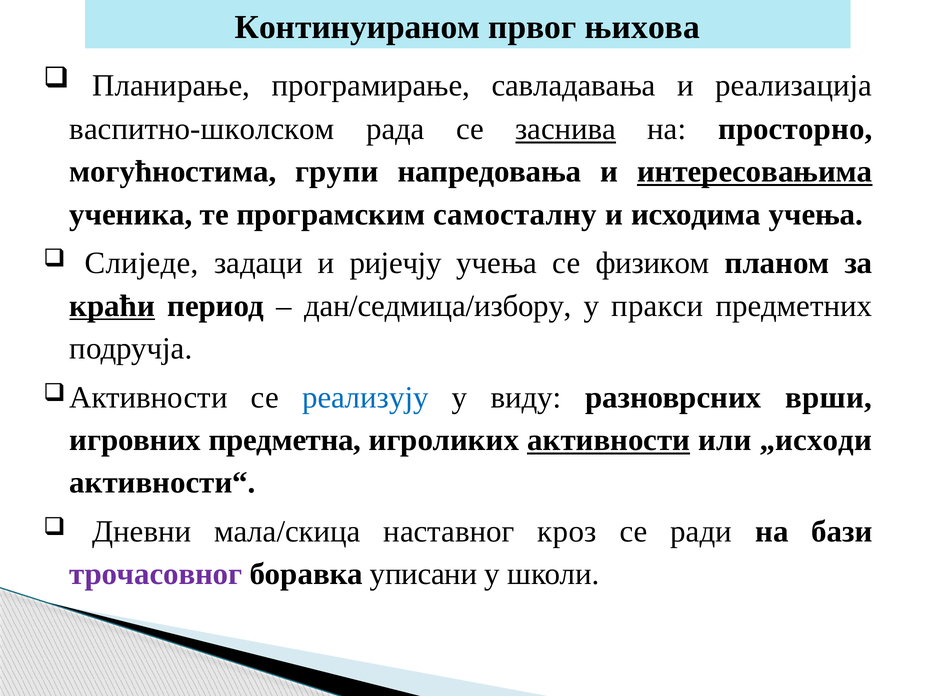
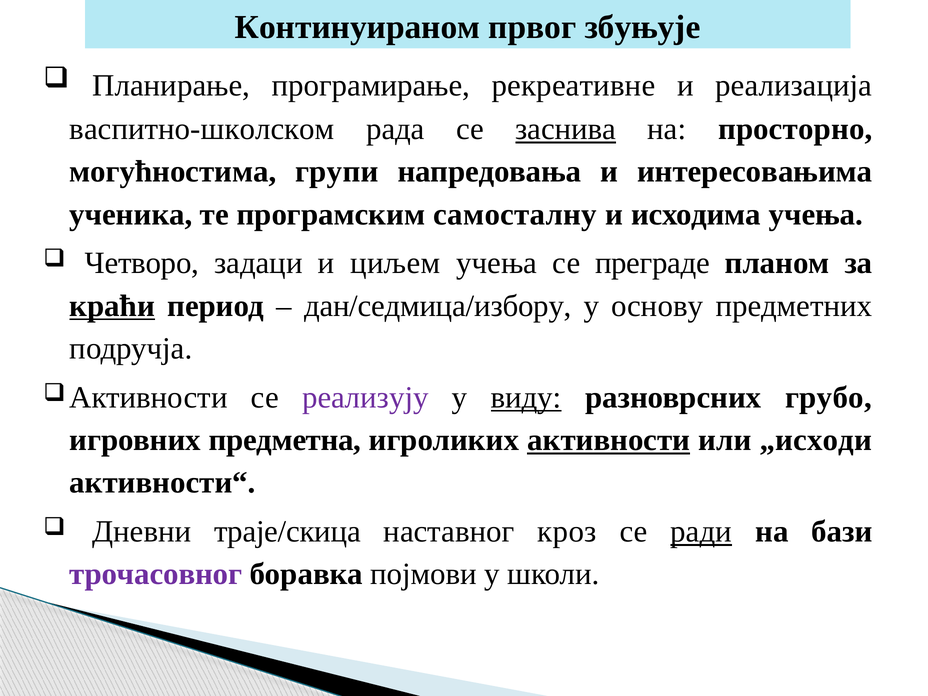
њихова: њихова -> збуњује
савладавања: савладавања -> рекреативне
интересовањима underline: present -> none
Слиједе: Слиједе -> Четворо
ријечју: ријечју -> циљем
физиком: физиком -> преграде
пракси: пракси -> основу
реализују colour: blue -> purple
виду underline: none -> present
врши: врши -> грубо
мала/скица: мала/скица -> траје/скица
ради underline: none -> present
уписани: уписани -> појмови
